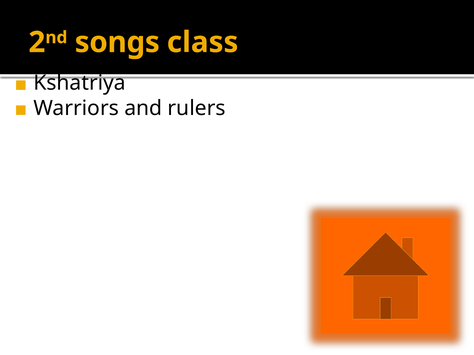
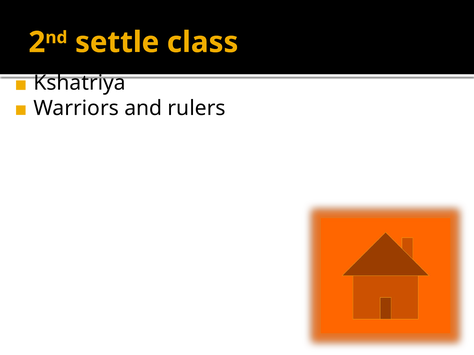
songs: songs -> settle
